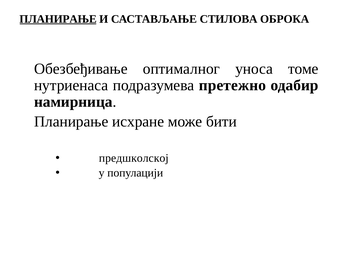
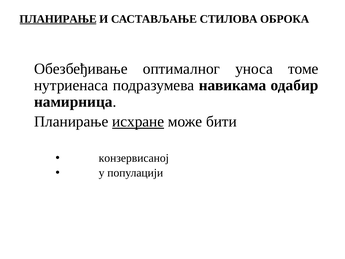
претежно: претежно -> навикама
исхране underline: none -> present
предшколској: предшколској -> конзервисаној
